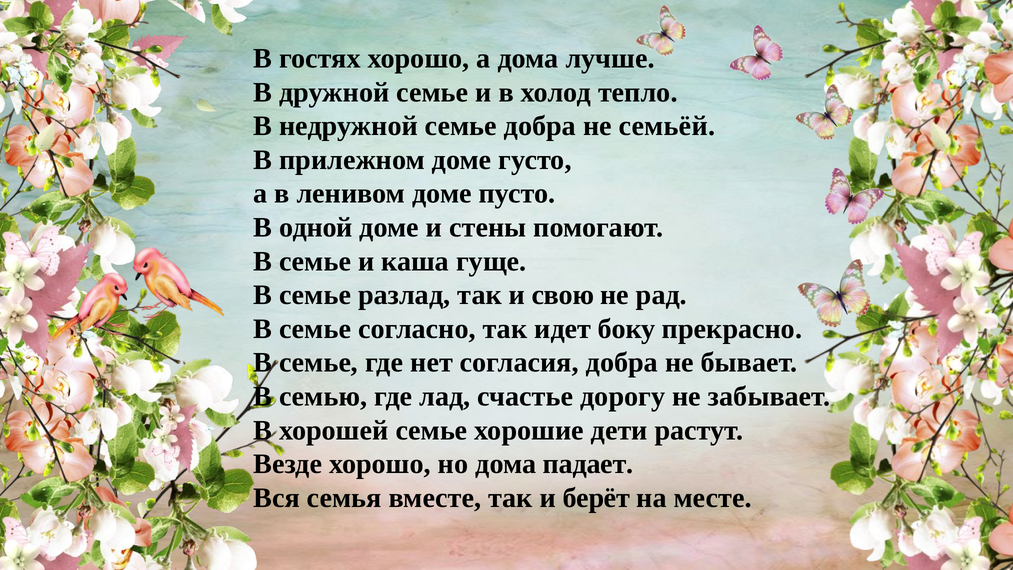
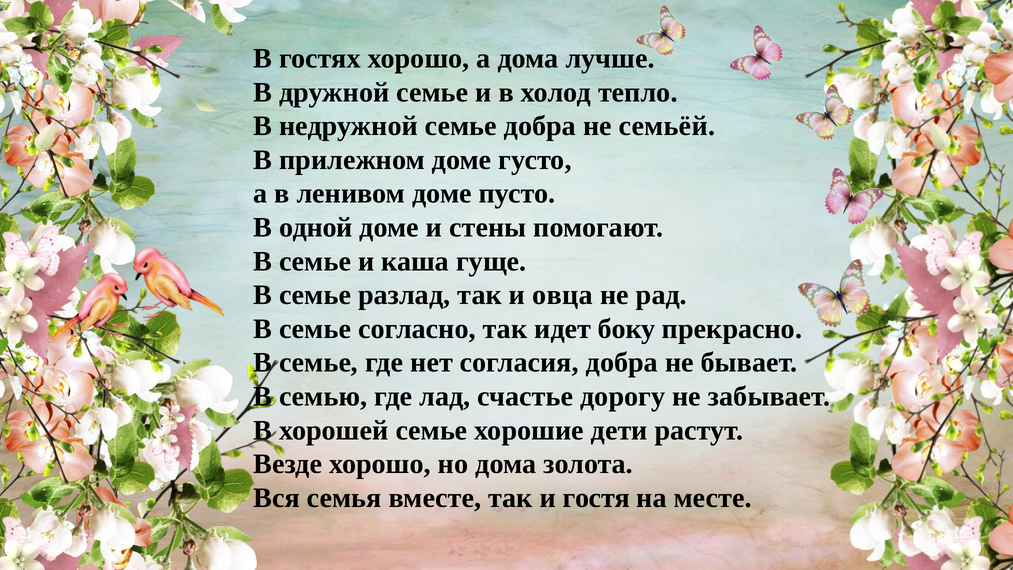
свою: свою -> овца
падает: падает -> золота
берёт: берёт -> гостя
